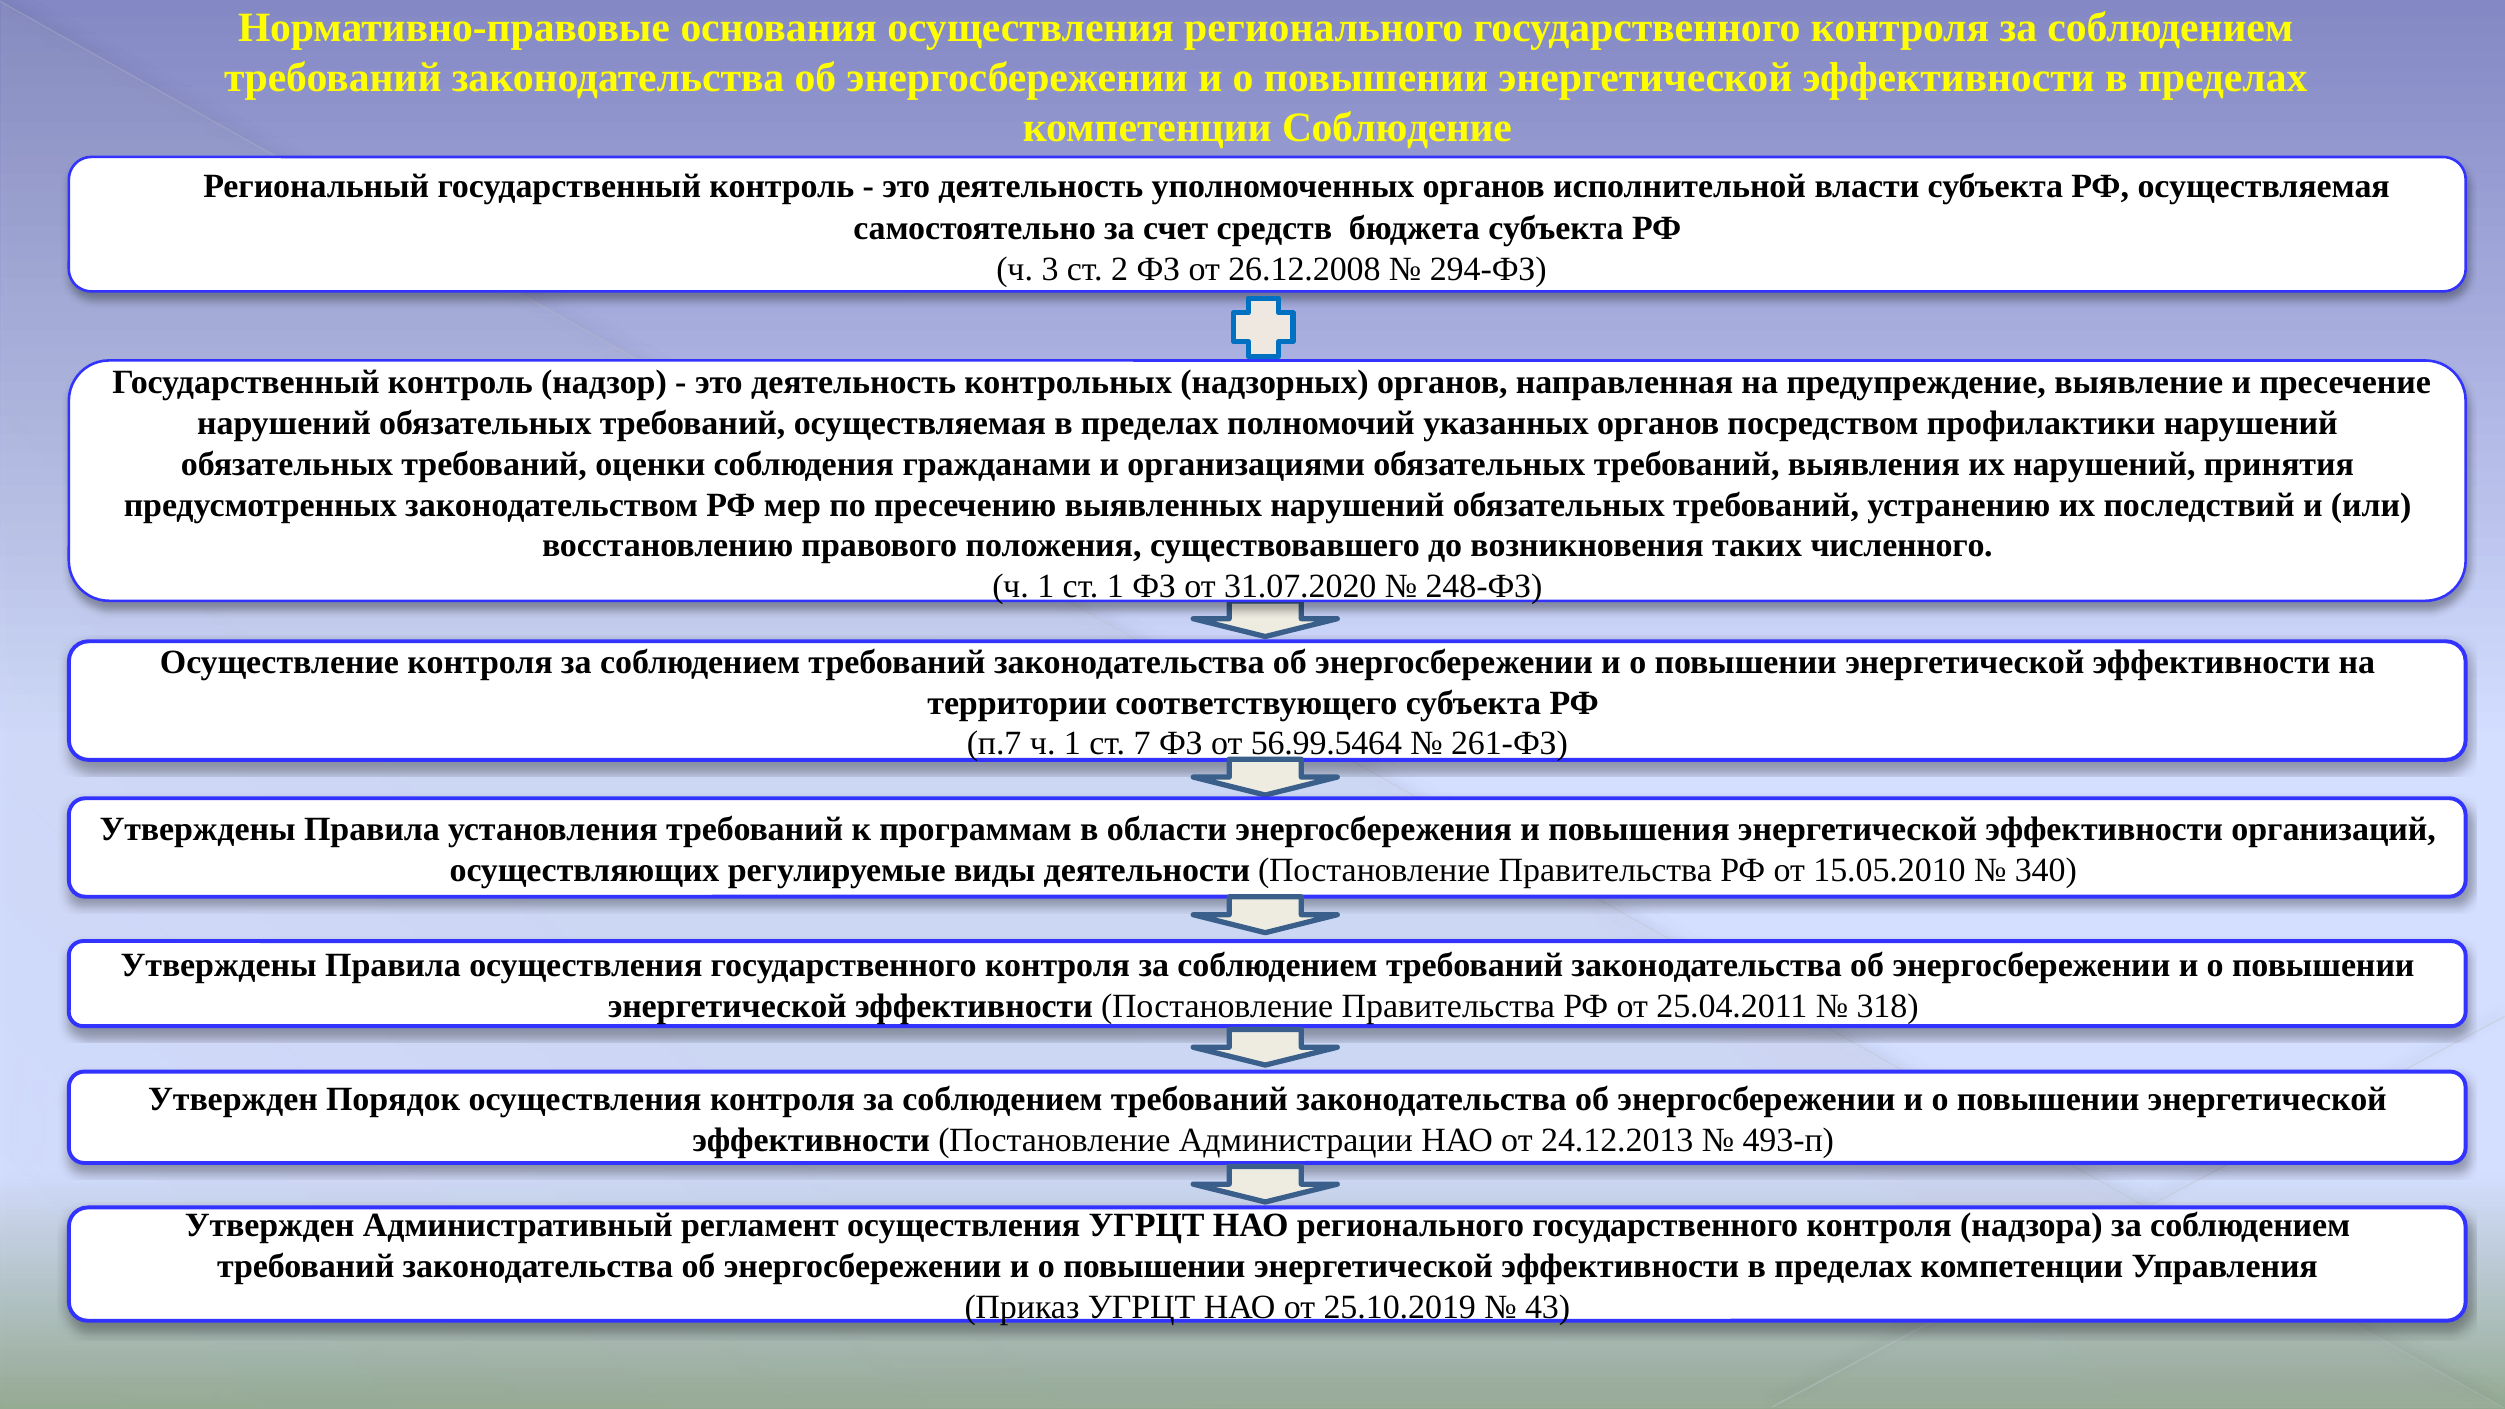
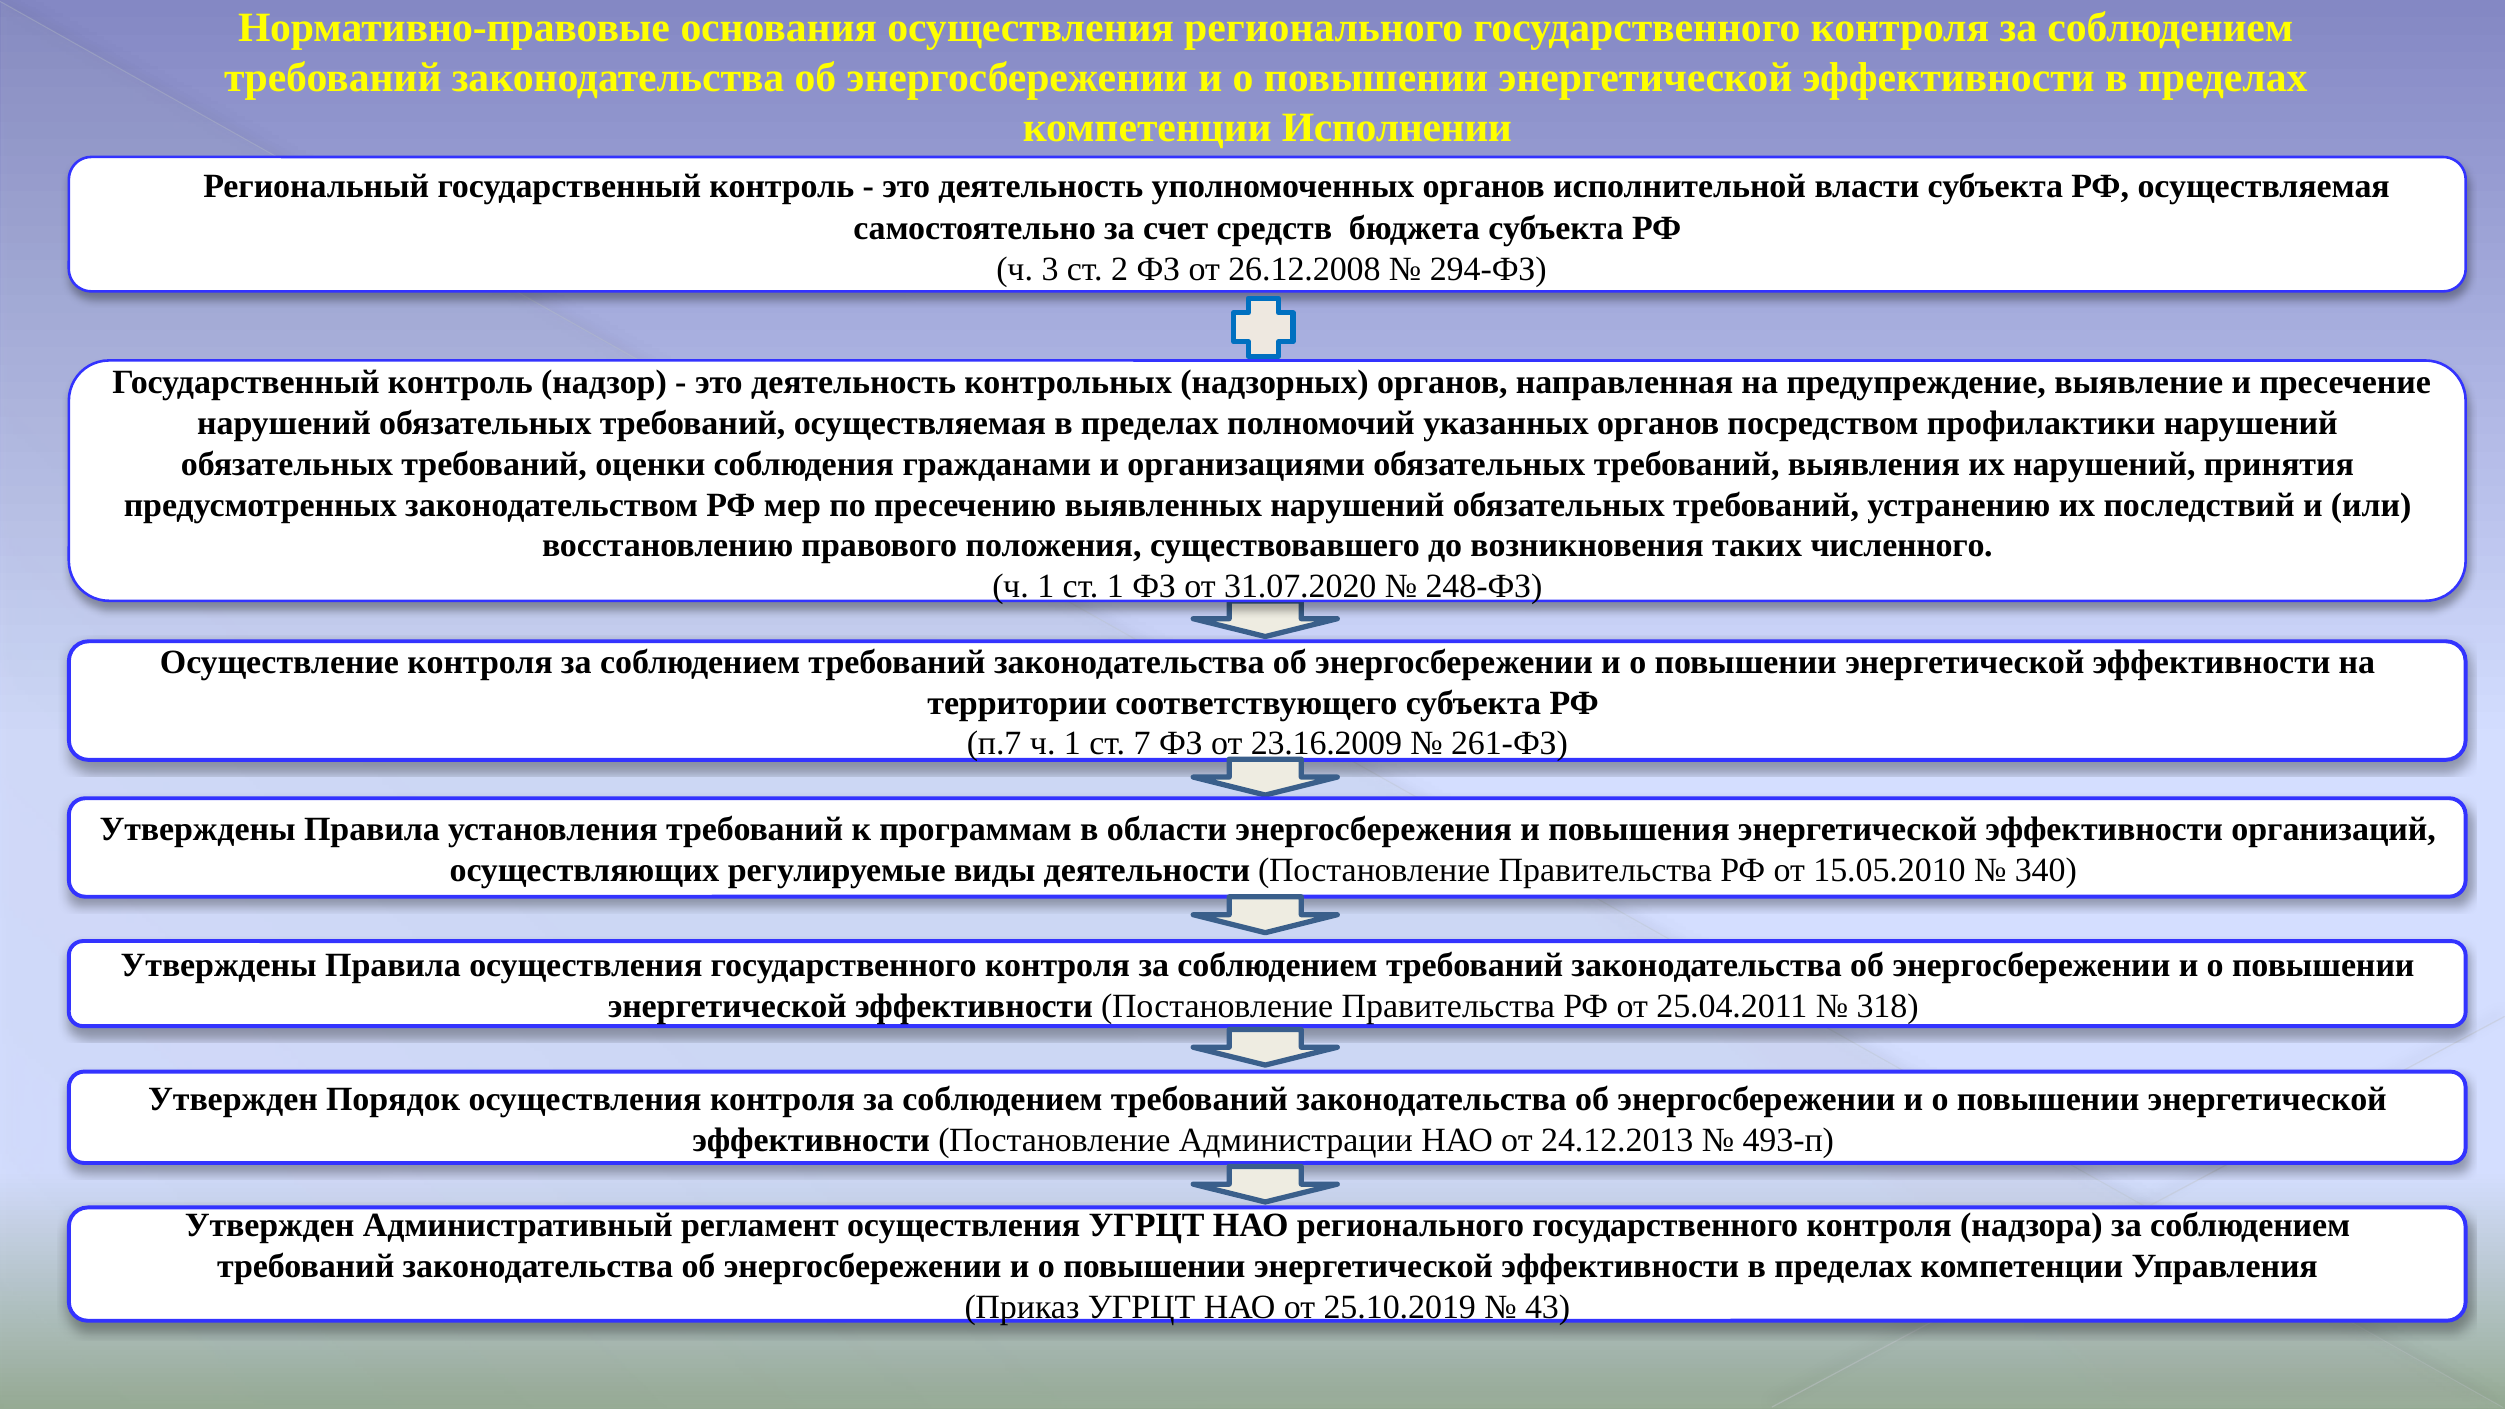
Соблюдение: Соблюдение -> Исполнении
56.99.5464: 56.99.5464 -> 23.16.2009
